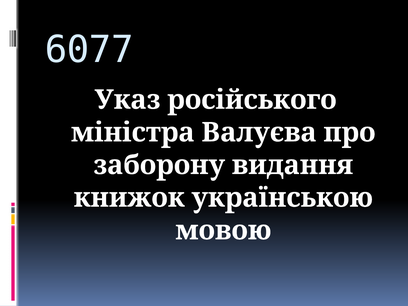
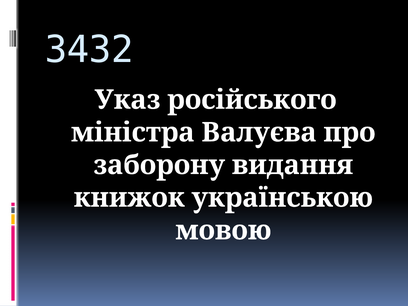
6077: 6077 -> 3432
